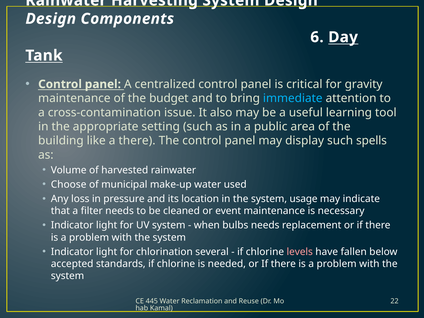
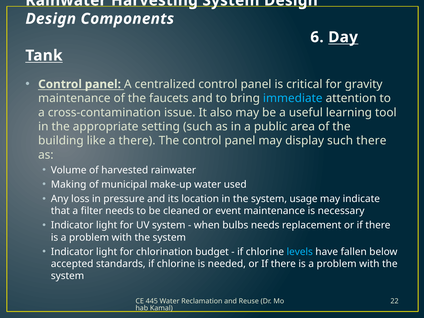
budget: budget -> faucets
such spells: spells -> there
Choose: Choose -> Making
several: several -> budget
levels colour: pink -> light blue
